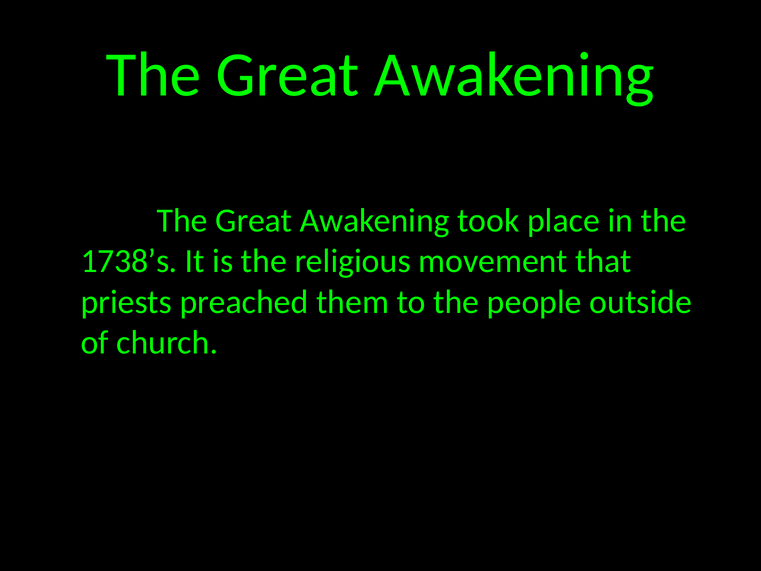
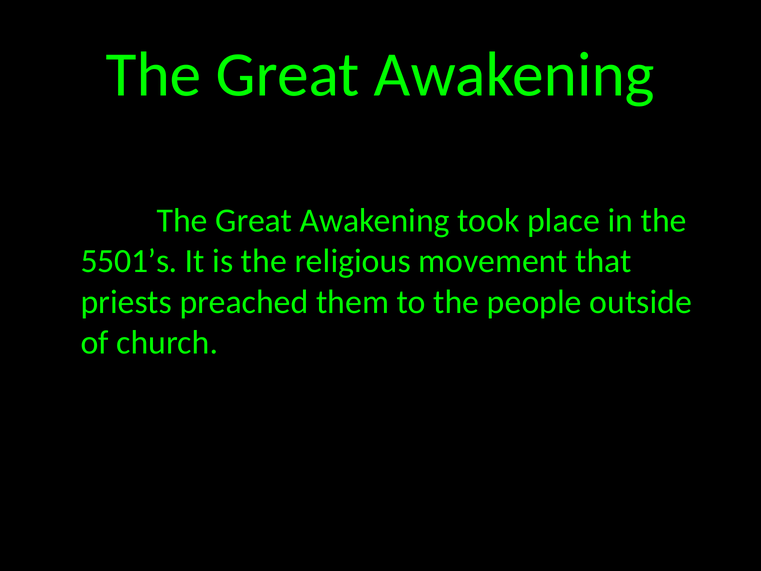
1738’s: 1738’s -> 5501’s
